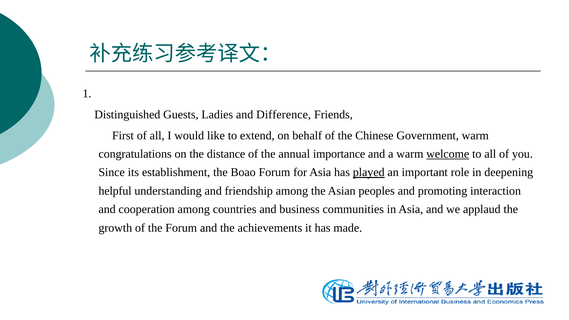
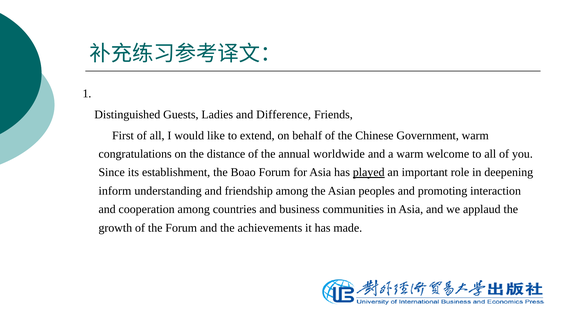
importance: importance -> worldwide
welcome underline: present -> none
helpful: helpful -> inform
